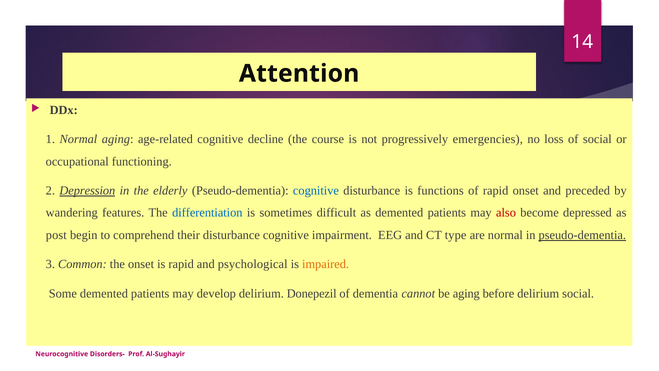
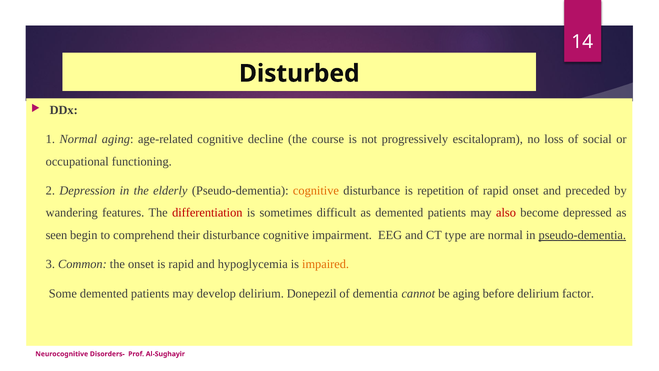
Attention: Attention -> Disturbed
emergencies: emergencies -> escitalopram
Depression underline: present -> none
cognitive at (316, 190) colour: blue -> orange
functions: functions -> repetition
differentiation colour: blue -> red
post: post -> seen
psychological: psychological -> hypoglycemia
delirium social: social -> factor
